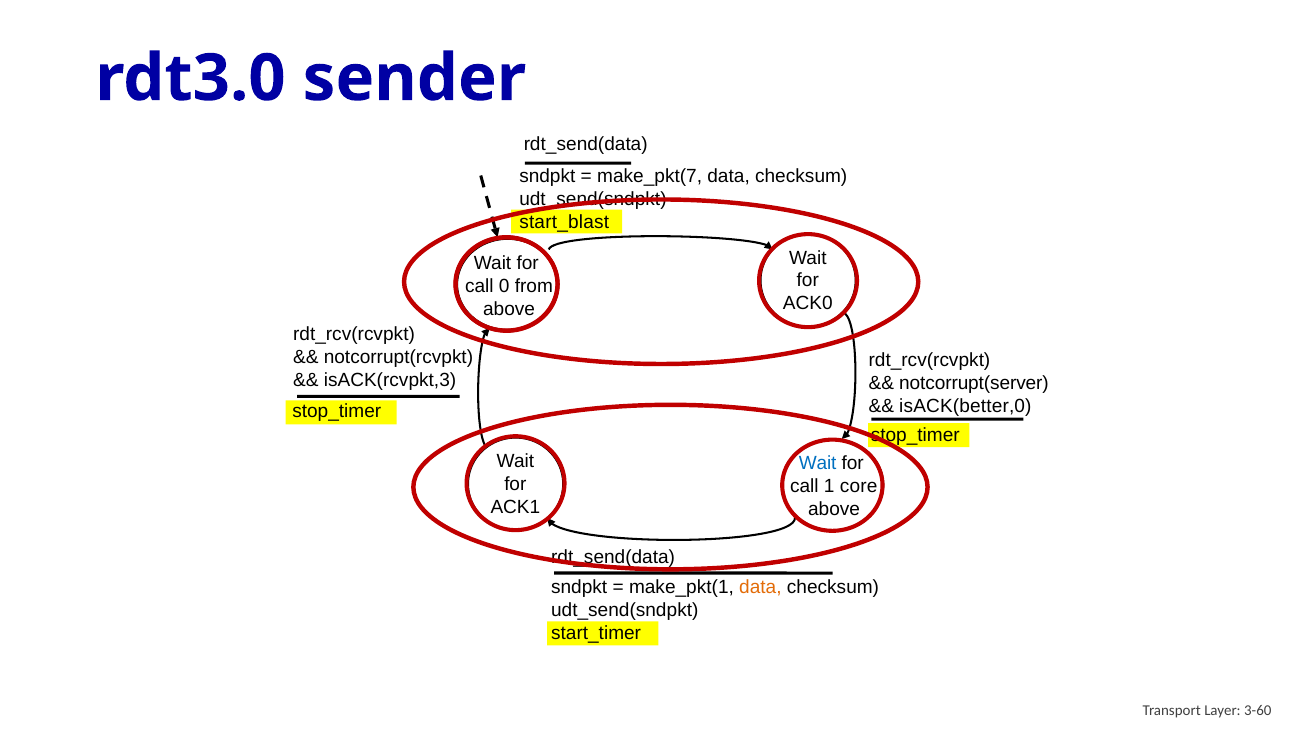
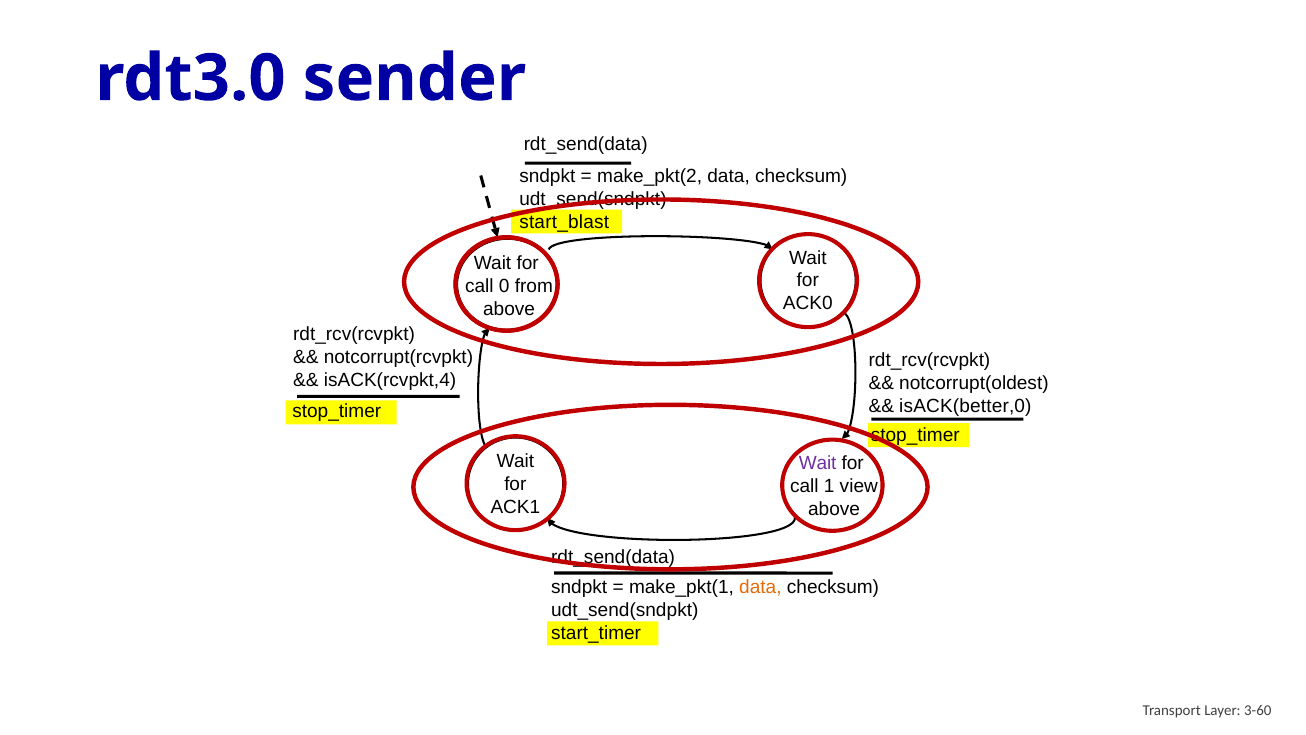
make_pkt(7: make_pkt(7 -> make_pkt(2
isACK(rcvpkt,3: isACK(rcvpkt,3 -> isACK(rcvpkt,4
notcorrupt(server: notcorrupt(server -> notcorrupt(oldest
Wait at (818, 463) colour: blue -> purple
core: core -> view
